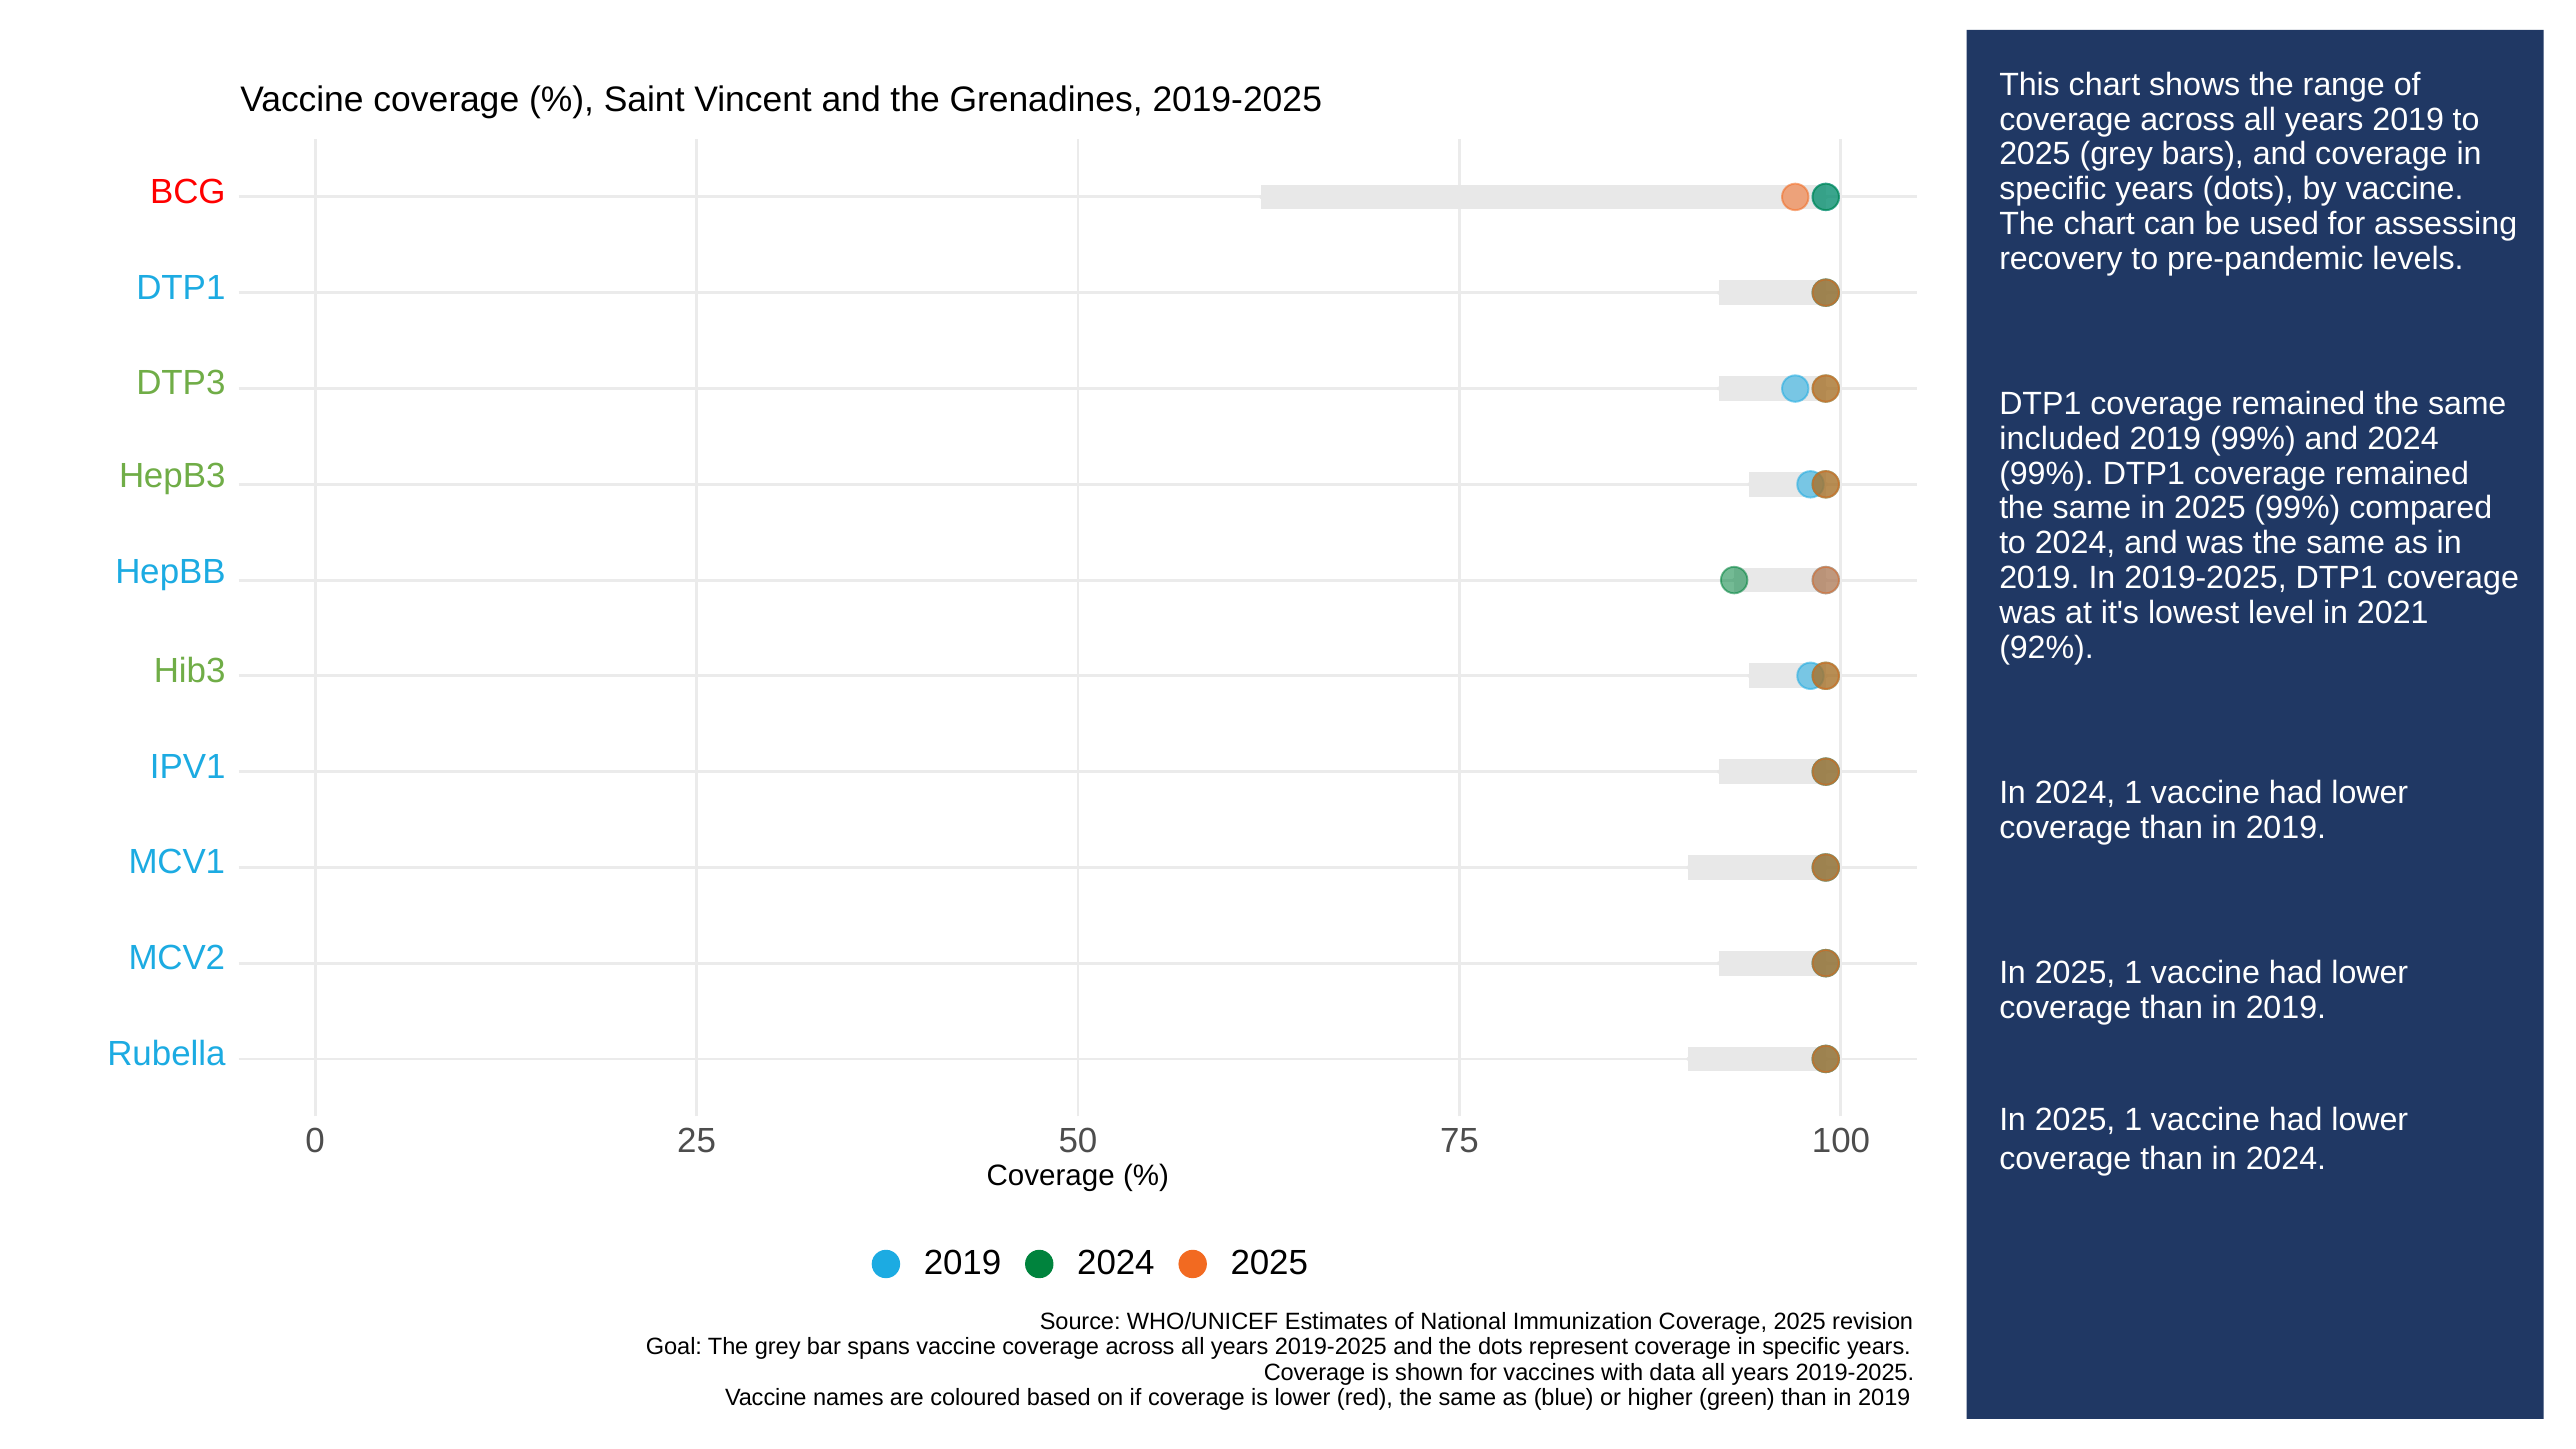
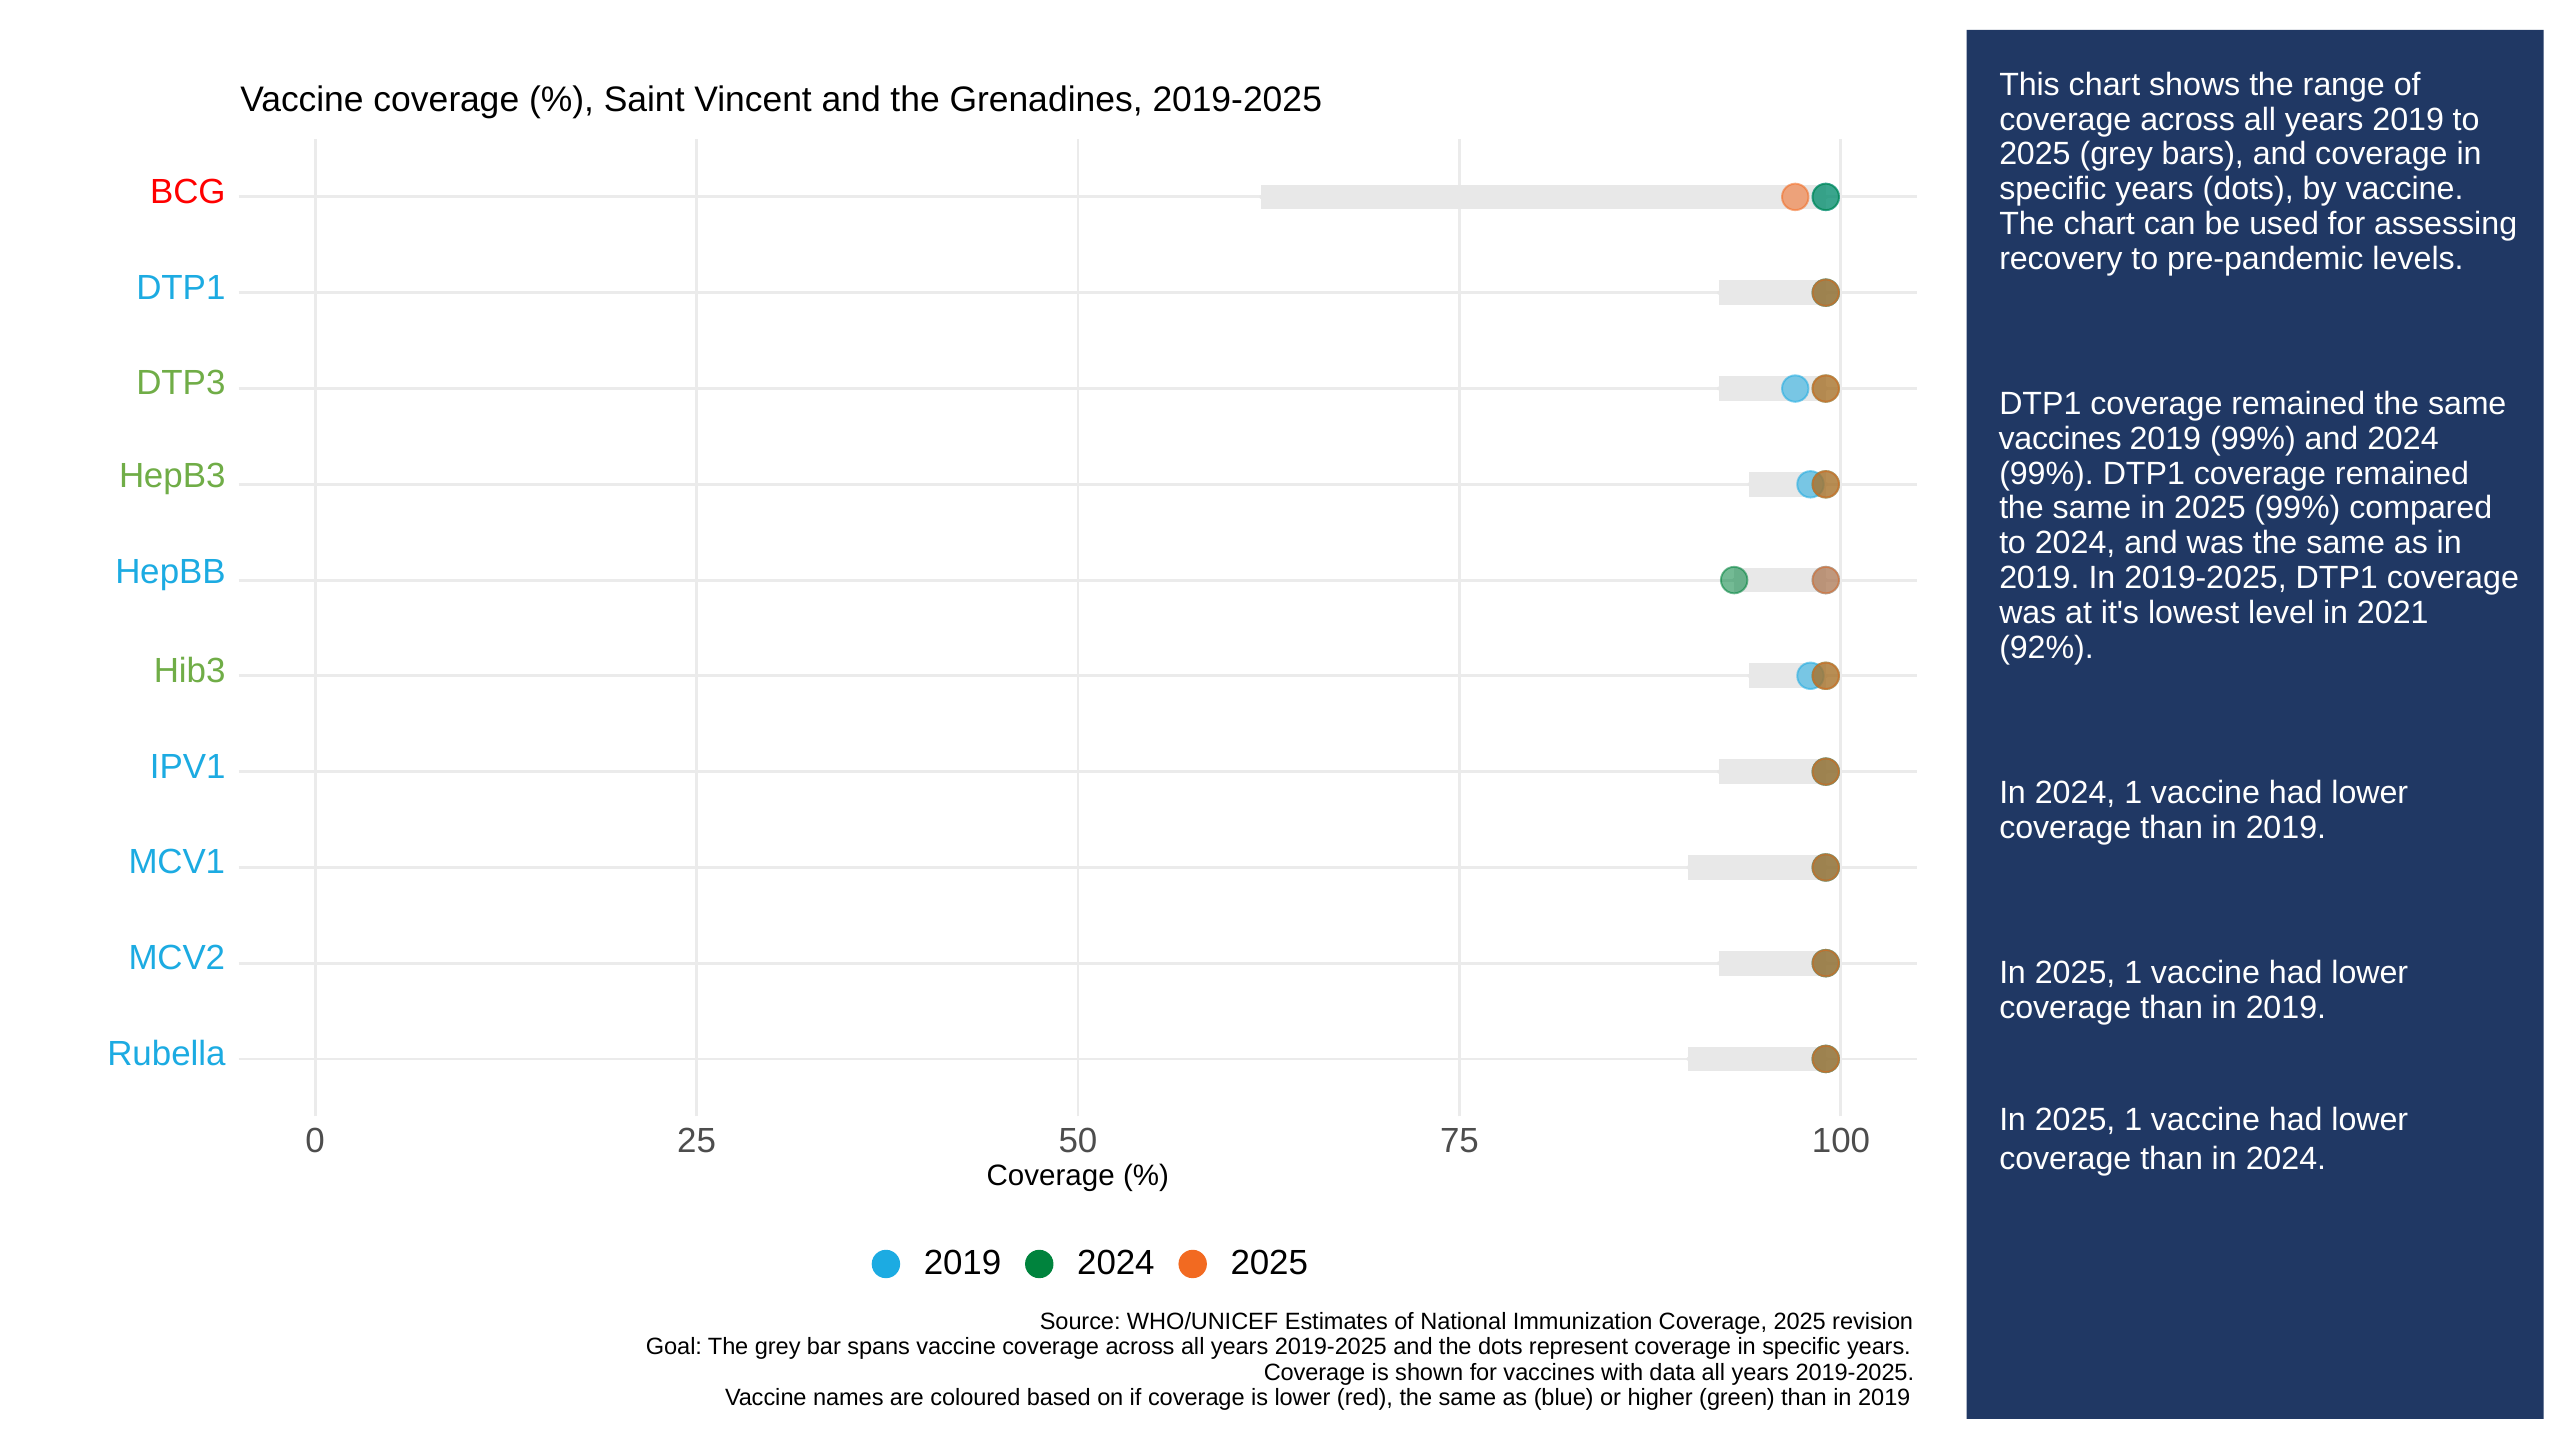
included at (2060, 439): included -> vaccines
